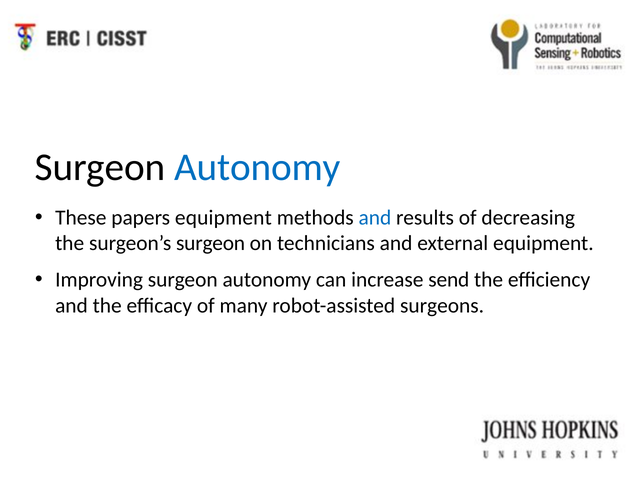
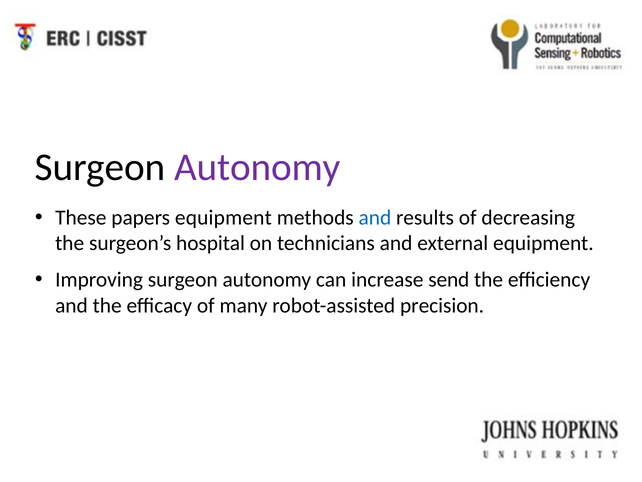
Autonomy at (257, 167) colour: blue -> purple
surgeon’s surgeon: surgeon -> hospital
surgeons: surgeons -> precision
